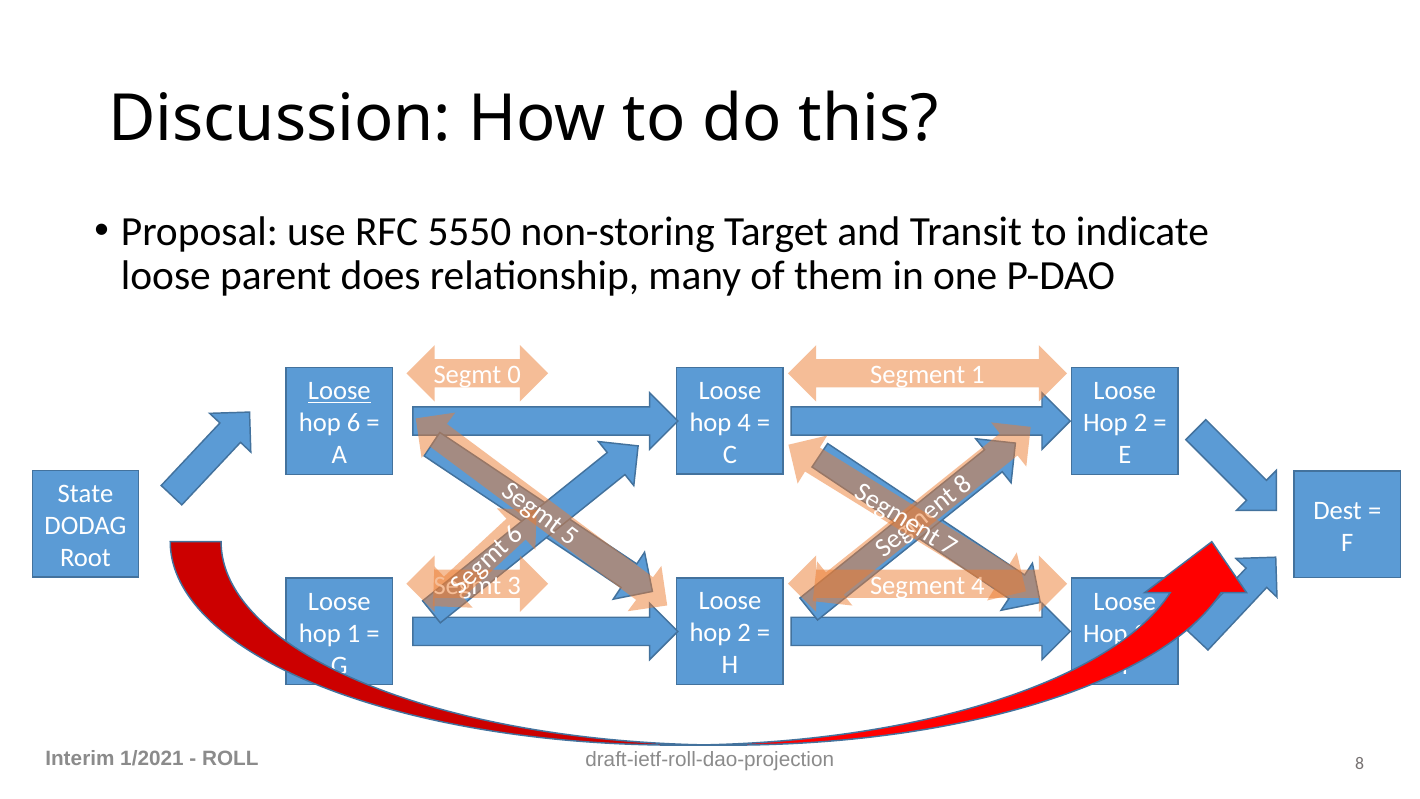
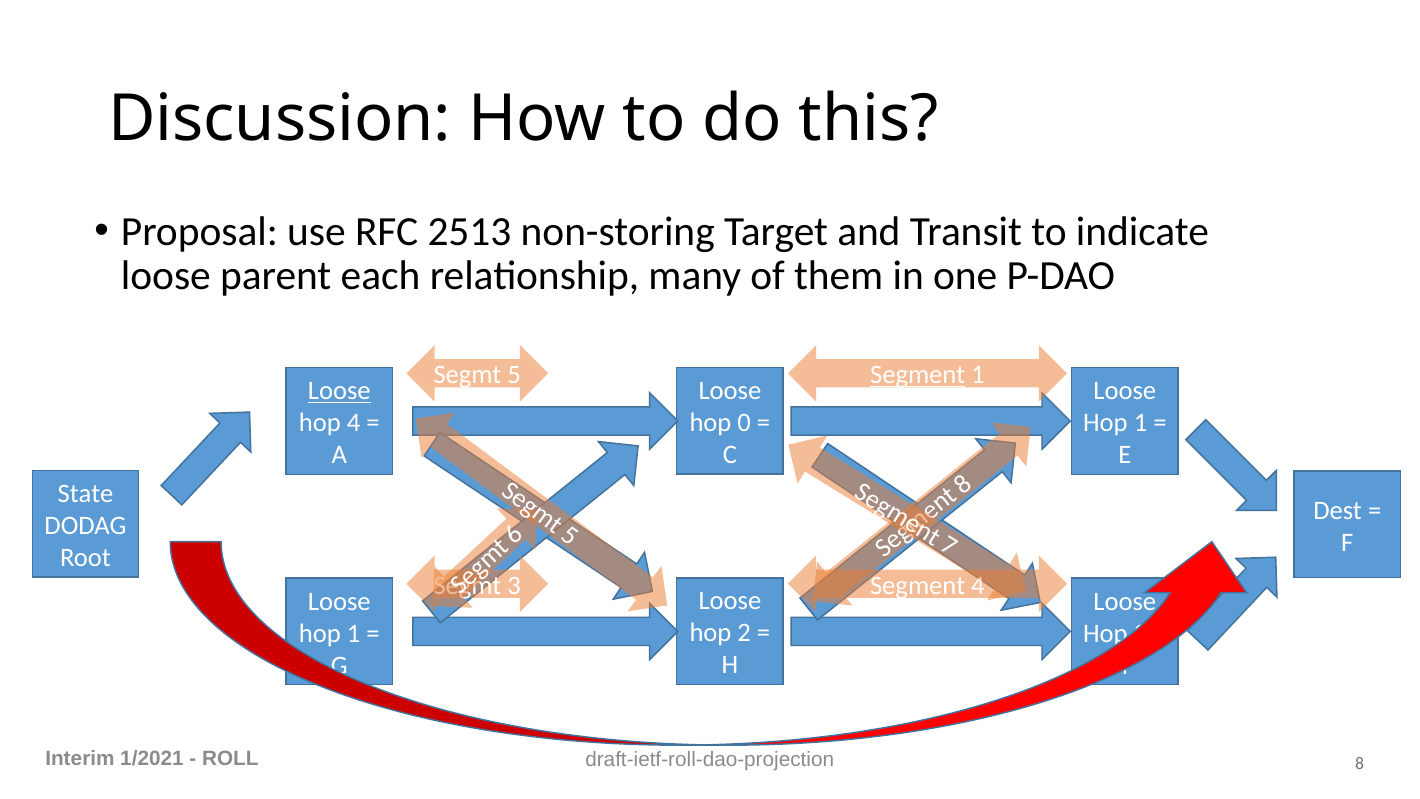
5550: 5550 -> 2513
does: does -> each
Segmt 0: 0 -> 5
Segment at (918, 375) underline: none -> present
hop 4: 4 -> 0
hop 6: 6 -> 4
2 at (1141, 423): 2 -> 1
